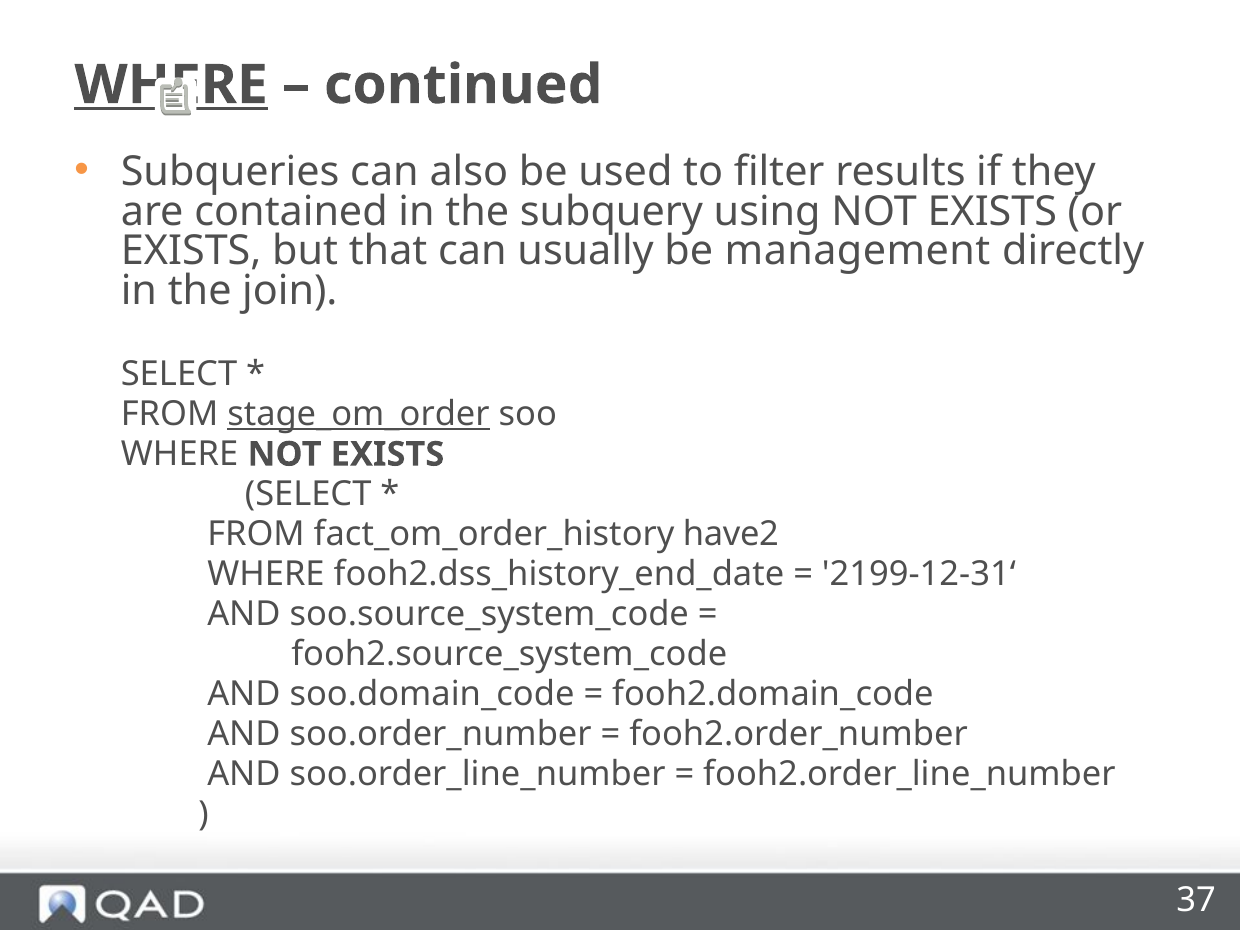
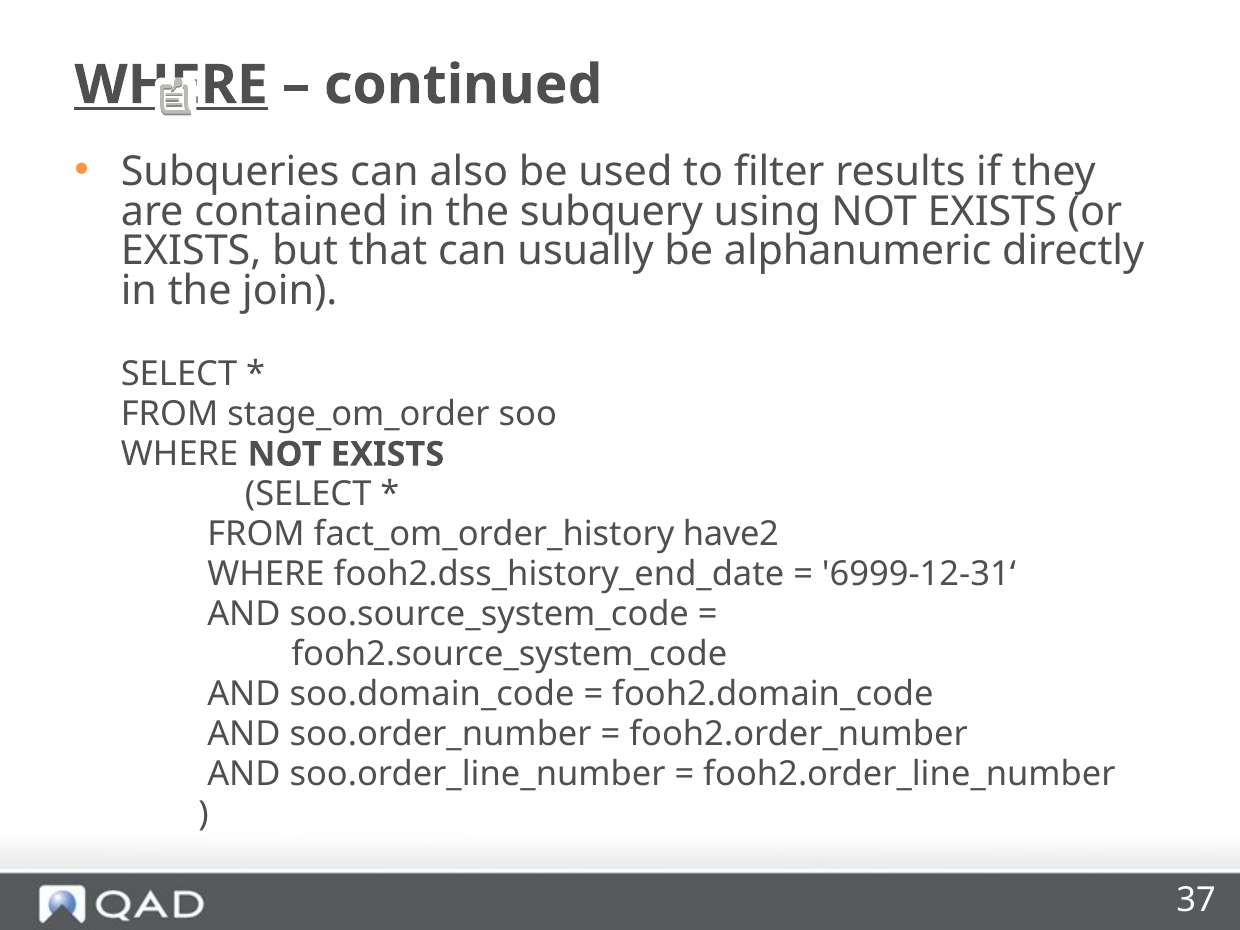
management: management -> alphanumeric
stage_om_order underline: present -> none
2199-12-31‘: 2199-12-31‘ -> 6999-12-31‘
